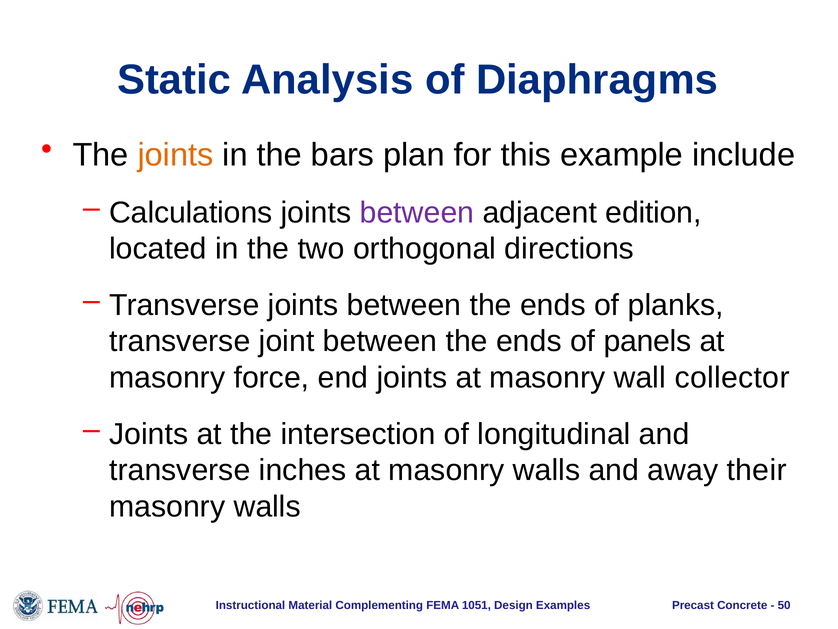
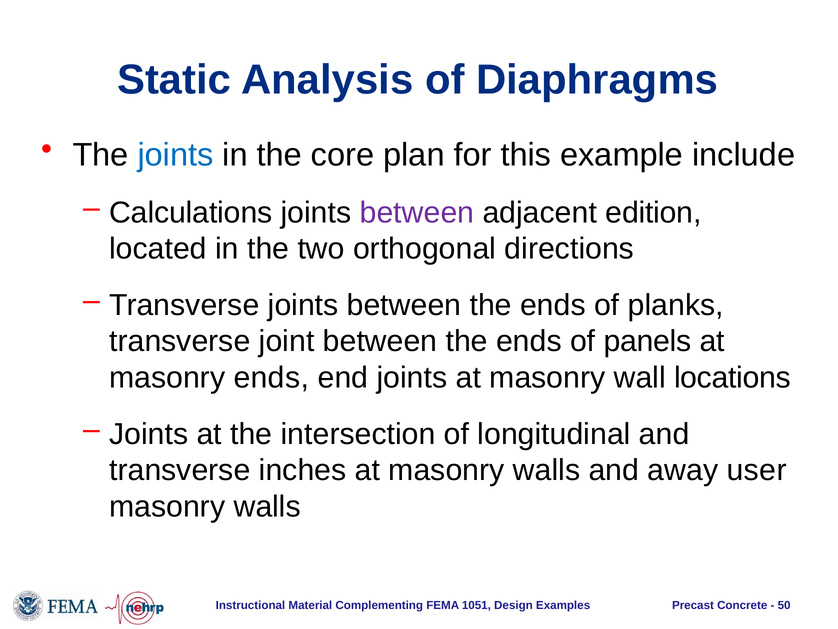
joints at (176, 155) colour: orange -> blue
bars: bars -> core
masonry force: force -> ends
collector: collector -> locations
their: their -> user
